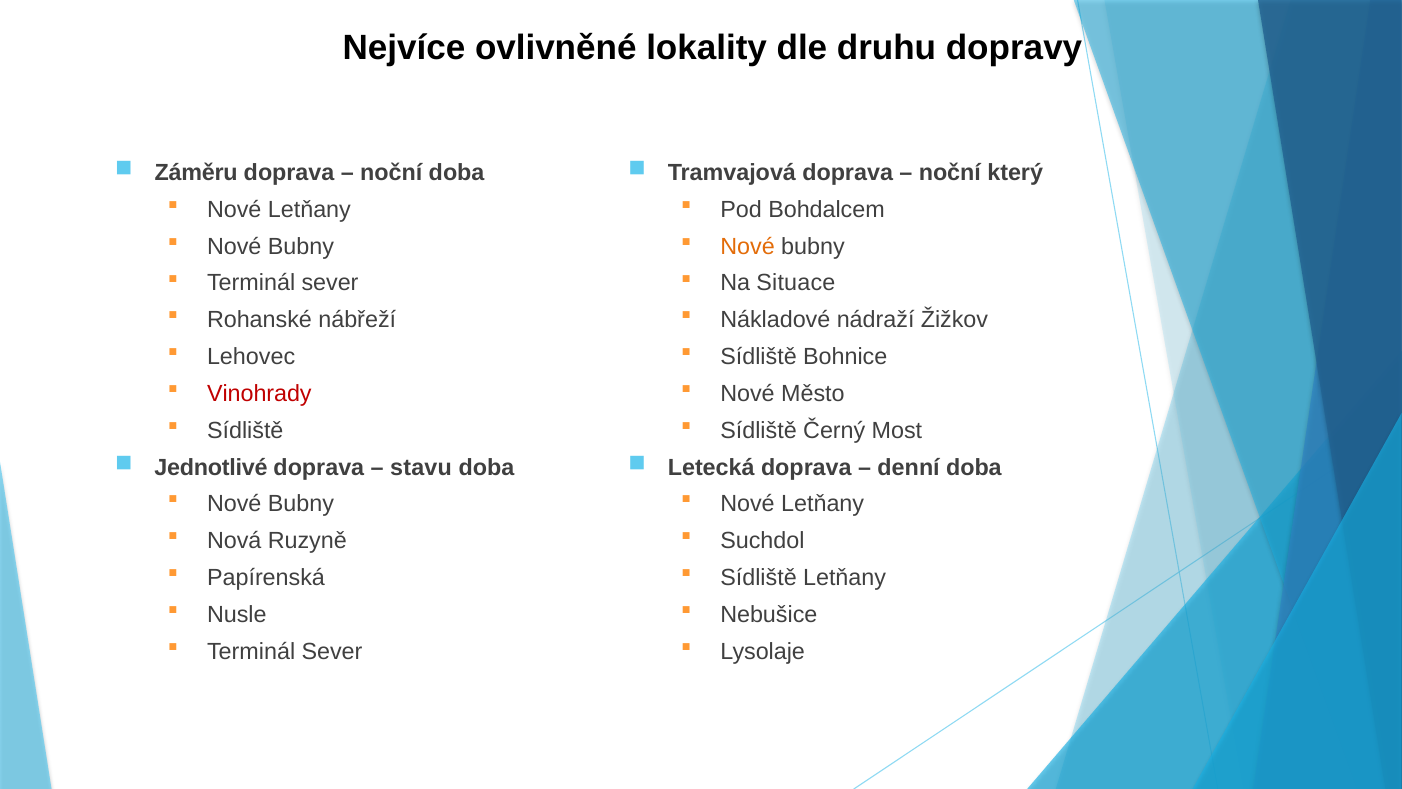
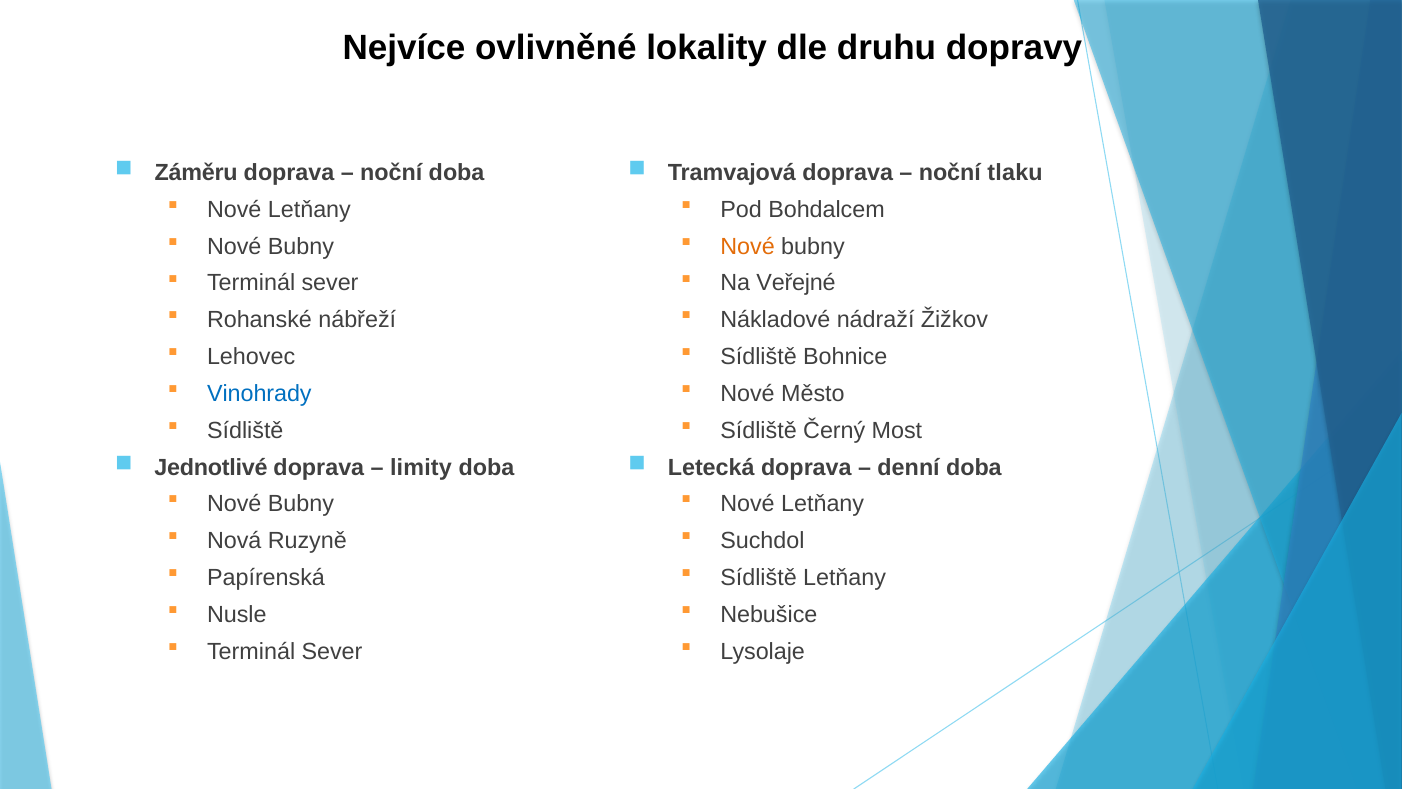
který: který -> tlaku
Situace: Situace -> Veřejné
Vinohrady colour: red -> blue
stavu: stavu -> limity
